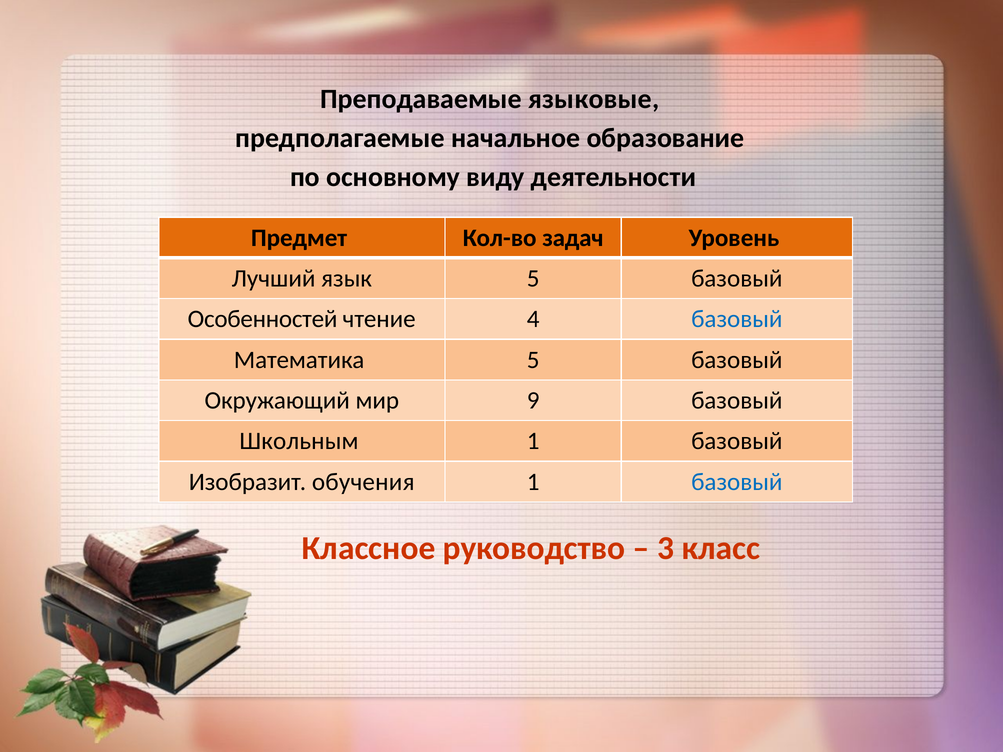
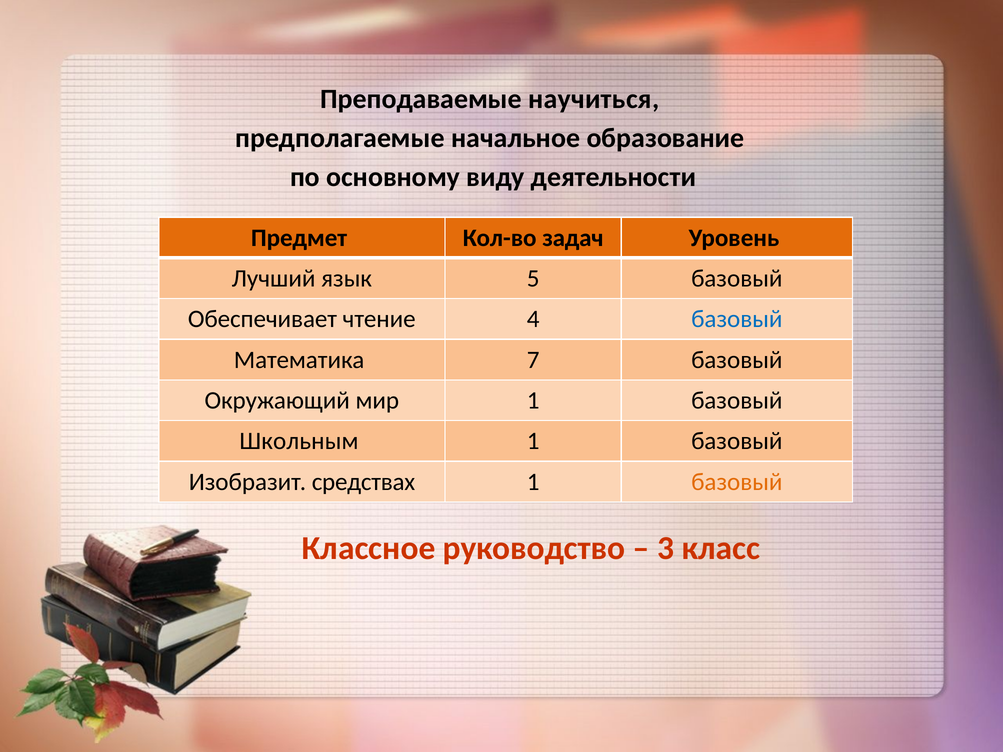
языковые: языковые -> научиться
Особенностей: Особенностей -> Обеспечивает
Математика 5: 5 -> 7
мир 9: 9 -> 1
обучения: обучения -> средствах
базовый at (737, 482) colour: blue -> orange
